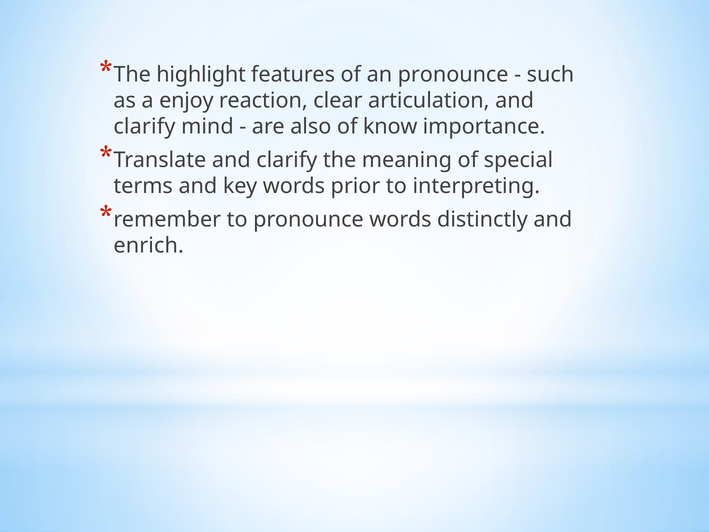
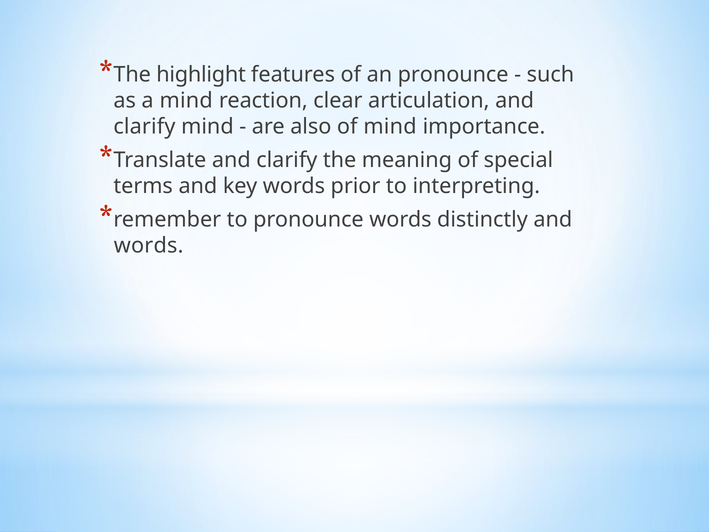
a enjoy: enjoy -> mind
of know: know -> mind
enrich at (149, 245): enrich -> words
